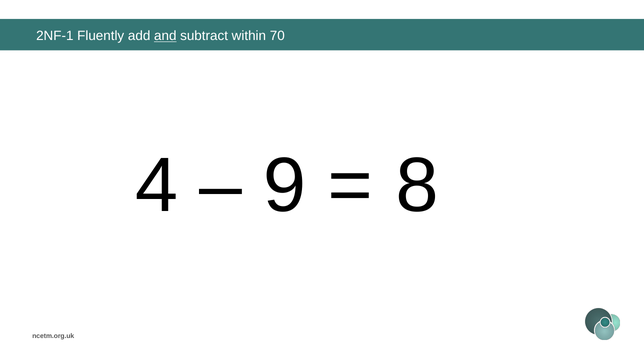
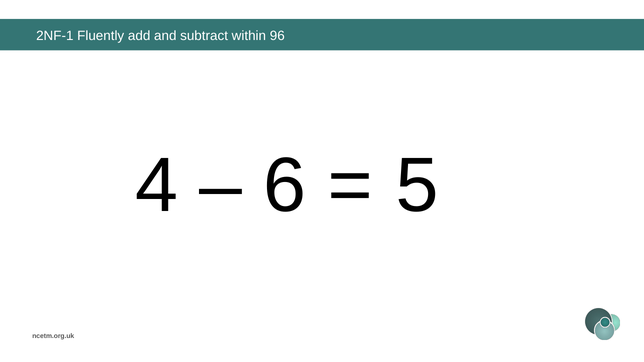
and underline: present -> none
70: 70 -> 96
9: 9 -> 6
8: 8 -> 5
